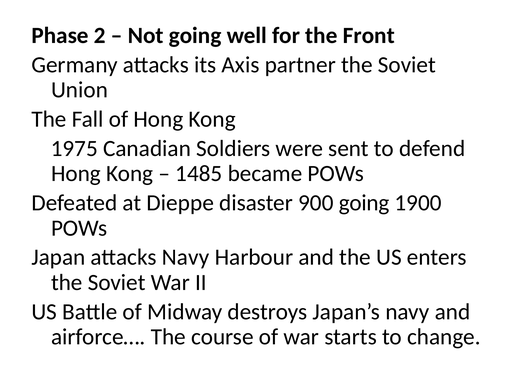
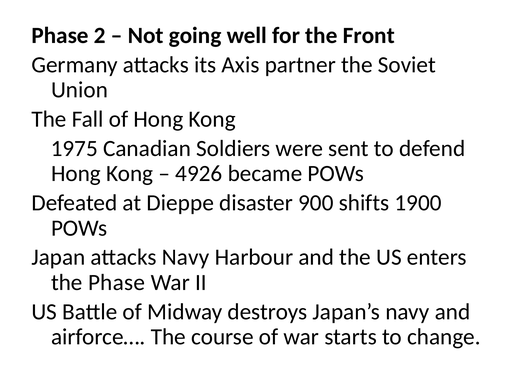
1485: 1485 -> 4926
900 going: going -> shifts
Soviet at (117, 283): Soviet -> Phase
